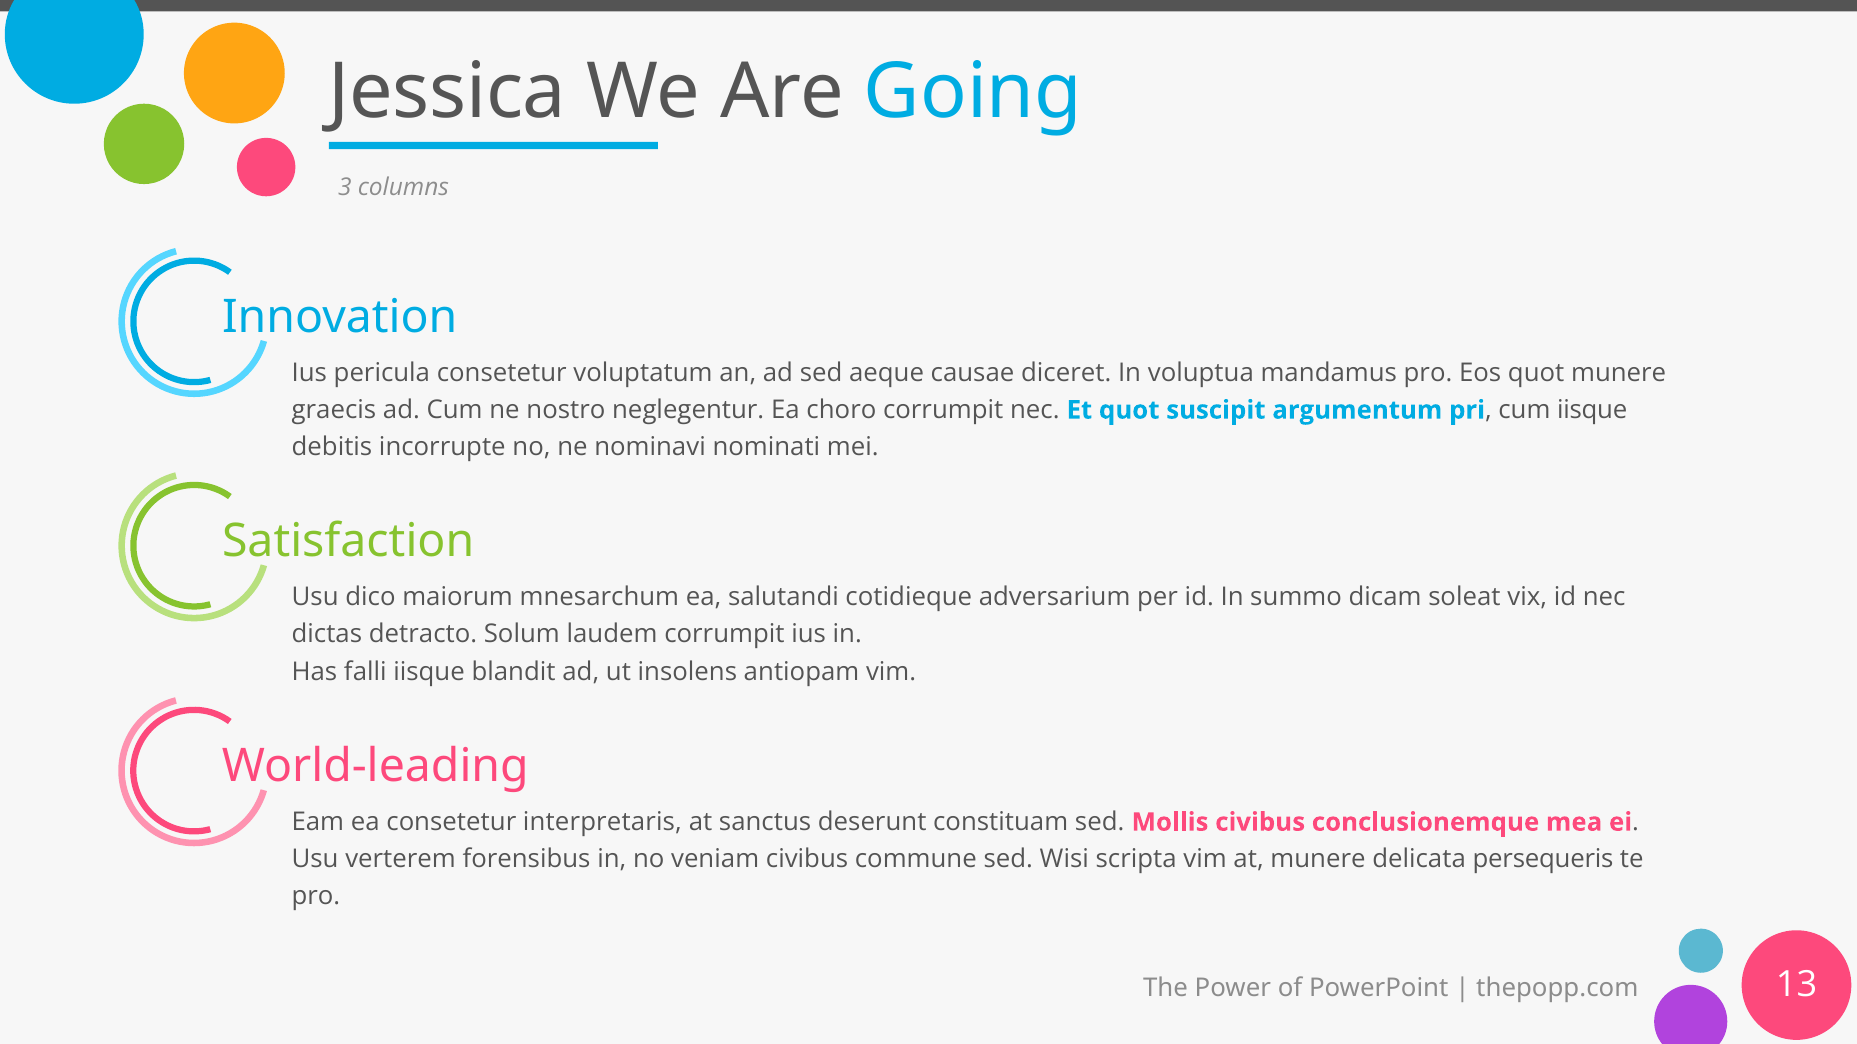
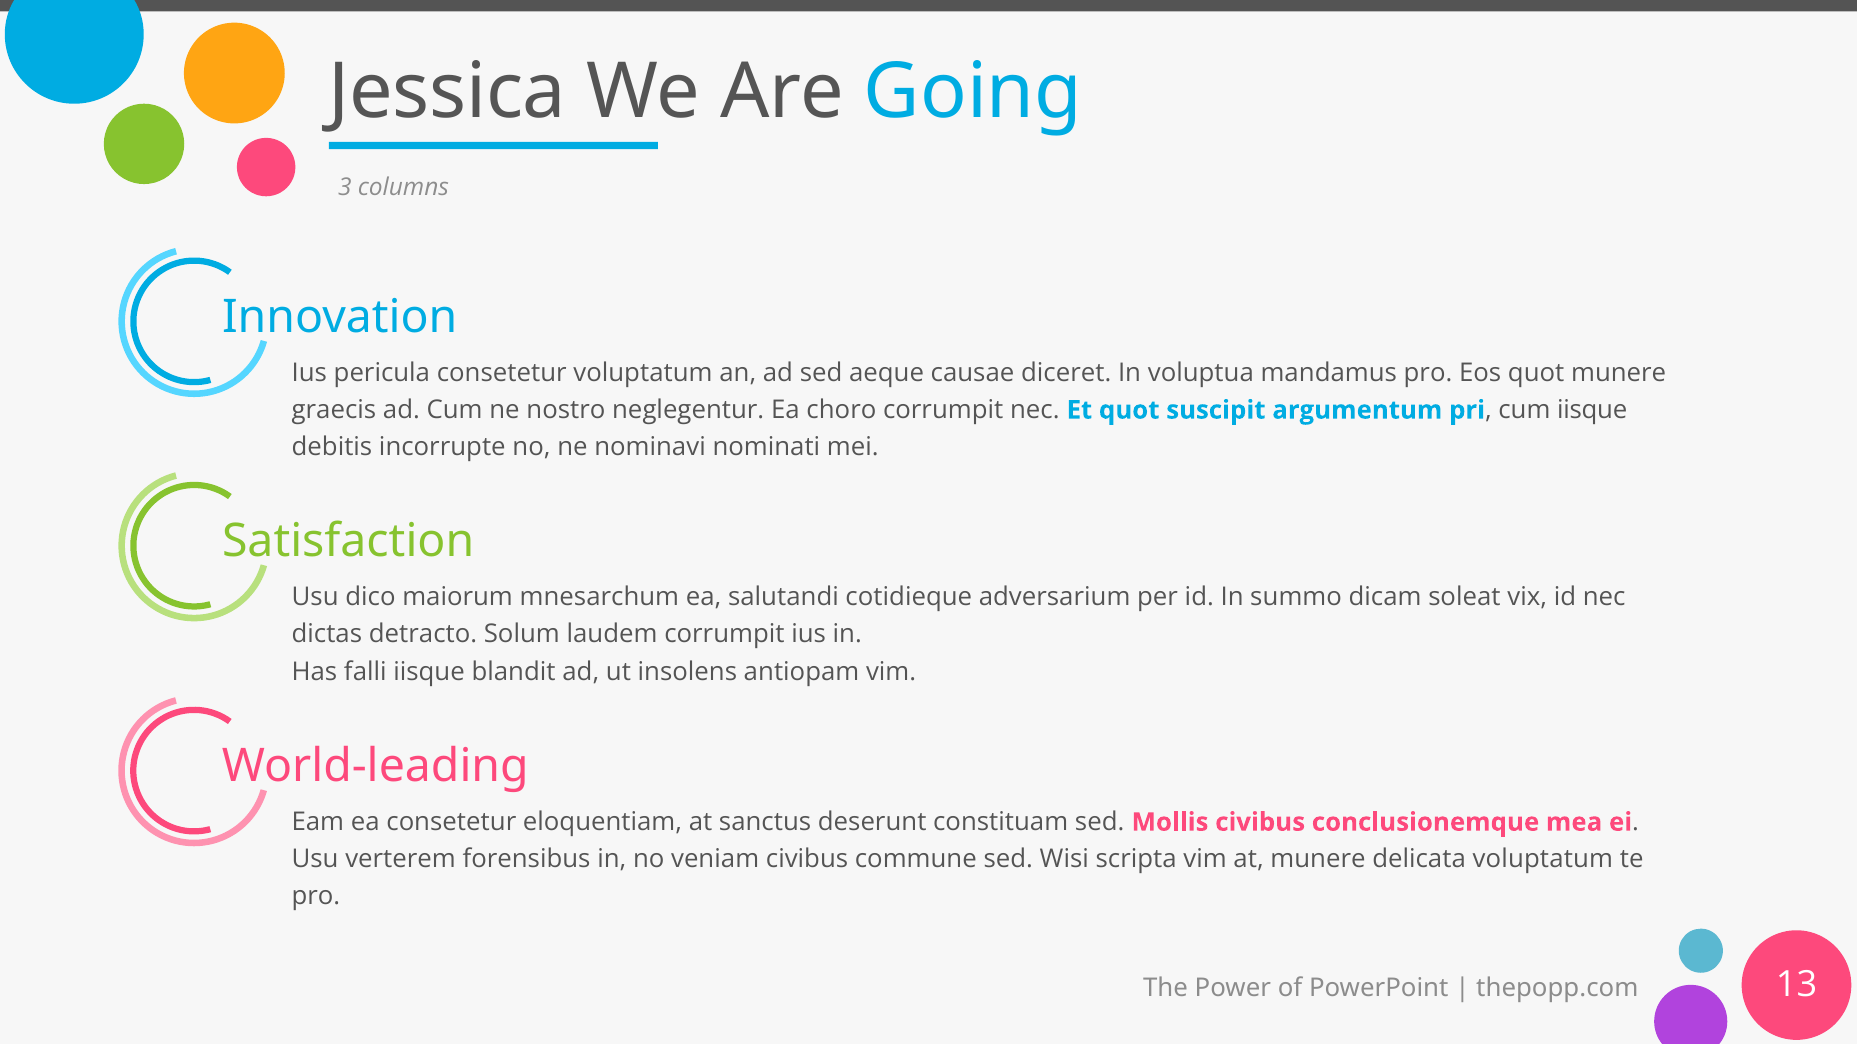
interpretaris: interpretaris -> eloquentiam
delicata persequeris: persequeris -> voluptatum
